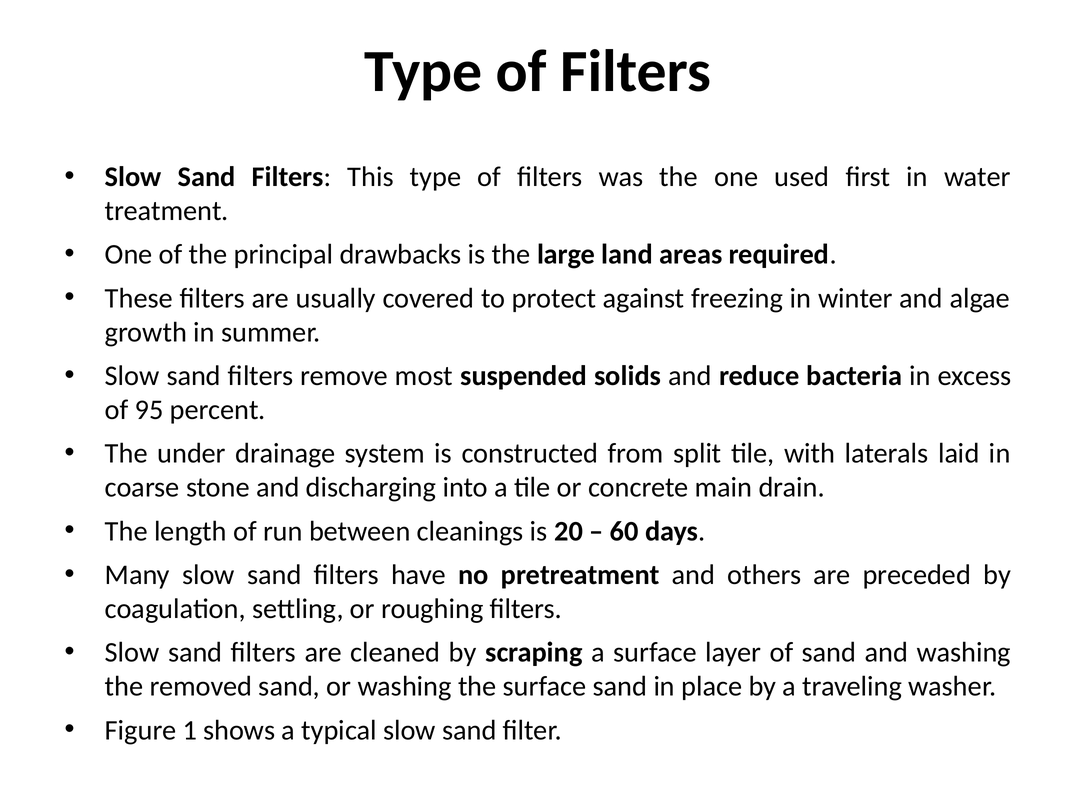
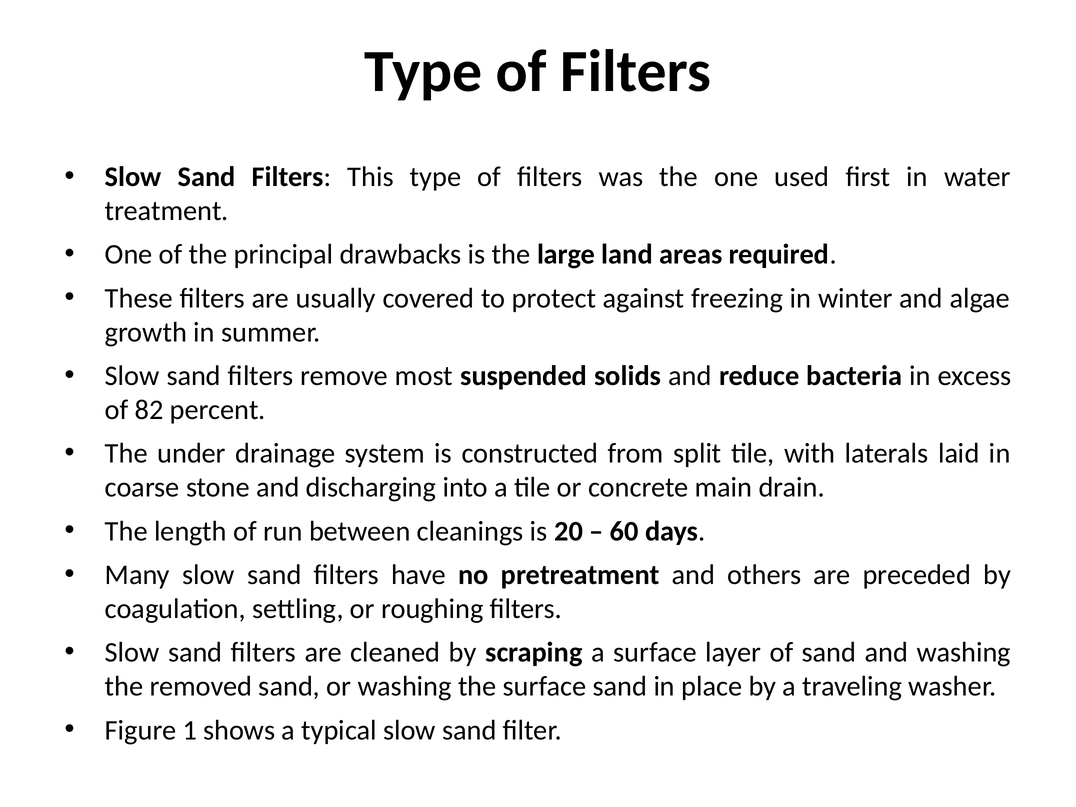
95: 95 -> 82
